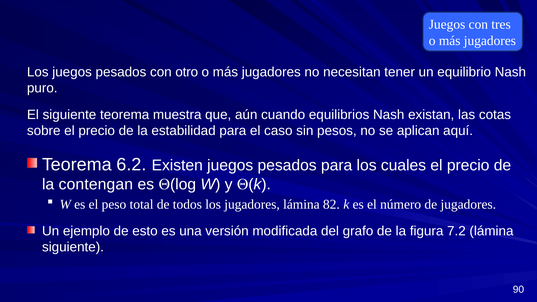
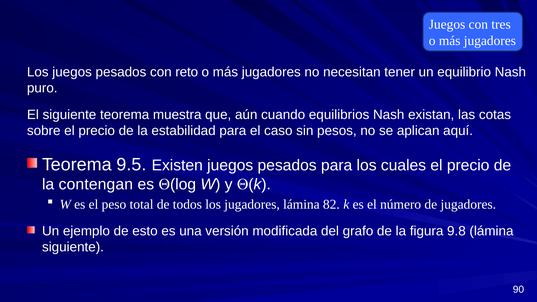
otro: otro -> reto
6.2: 6.2 -> 9.5
7.2: 7.2 -> 9.8
